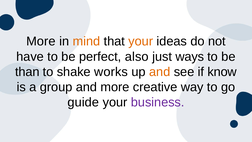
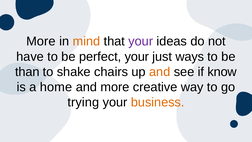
your at (141, 41) colour: orange -> purple
perfect also: also -> your
works: works -> chairs
group: group -> home
guide: guide -> trying
business colour: purple -> orange
